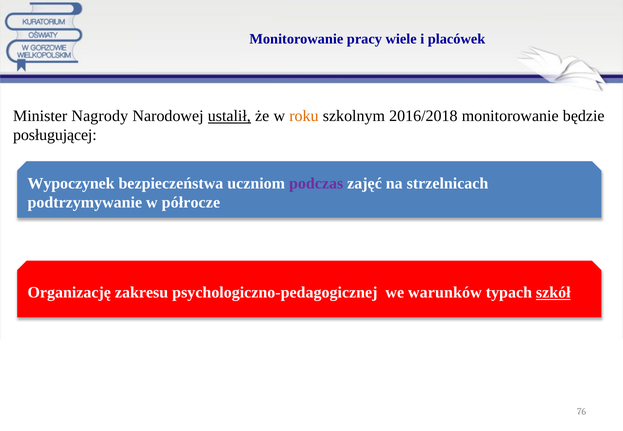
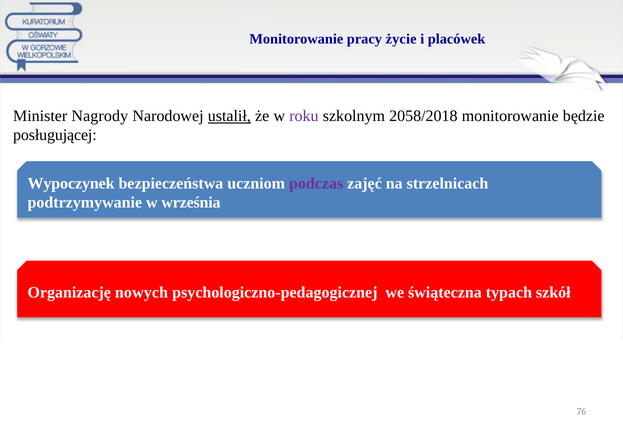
wiele: wiele -> życie
roku colour: orange -> purple
2016/2018: 2016/2018 -> 2058/2018
półrocze: półrocze -> września
zakresu: zakresu -> nowych
warunków: warunków -> świąteczna
szkół underline: present -> none
